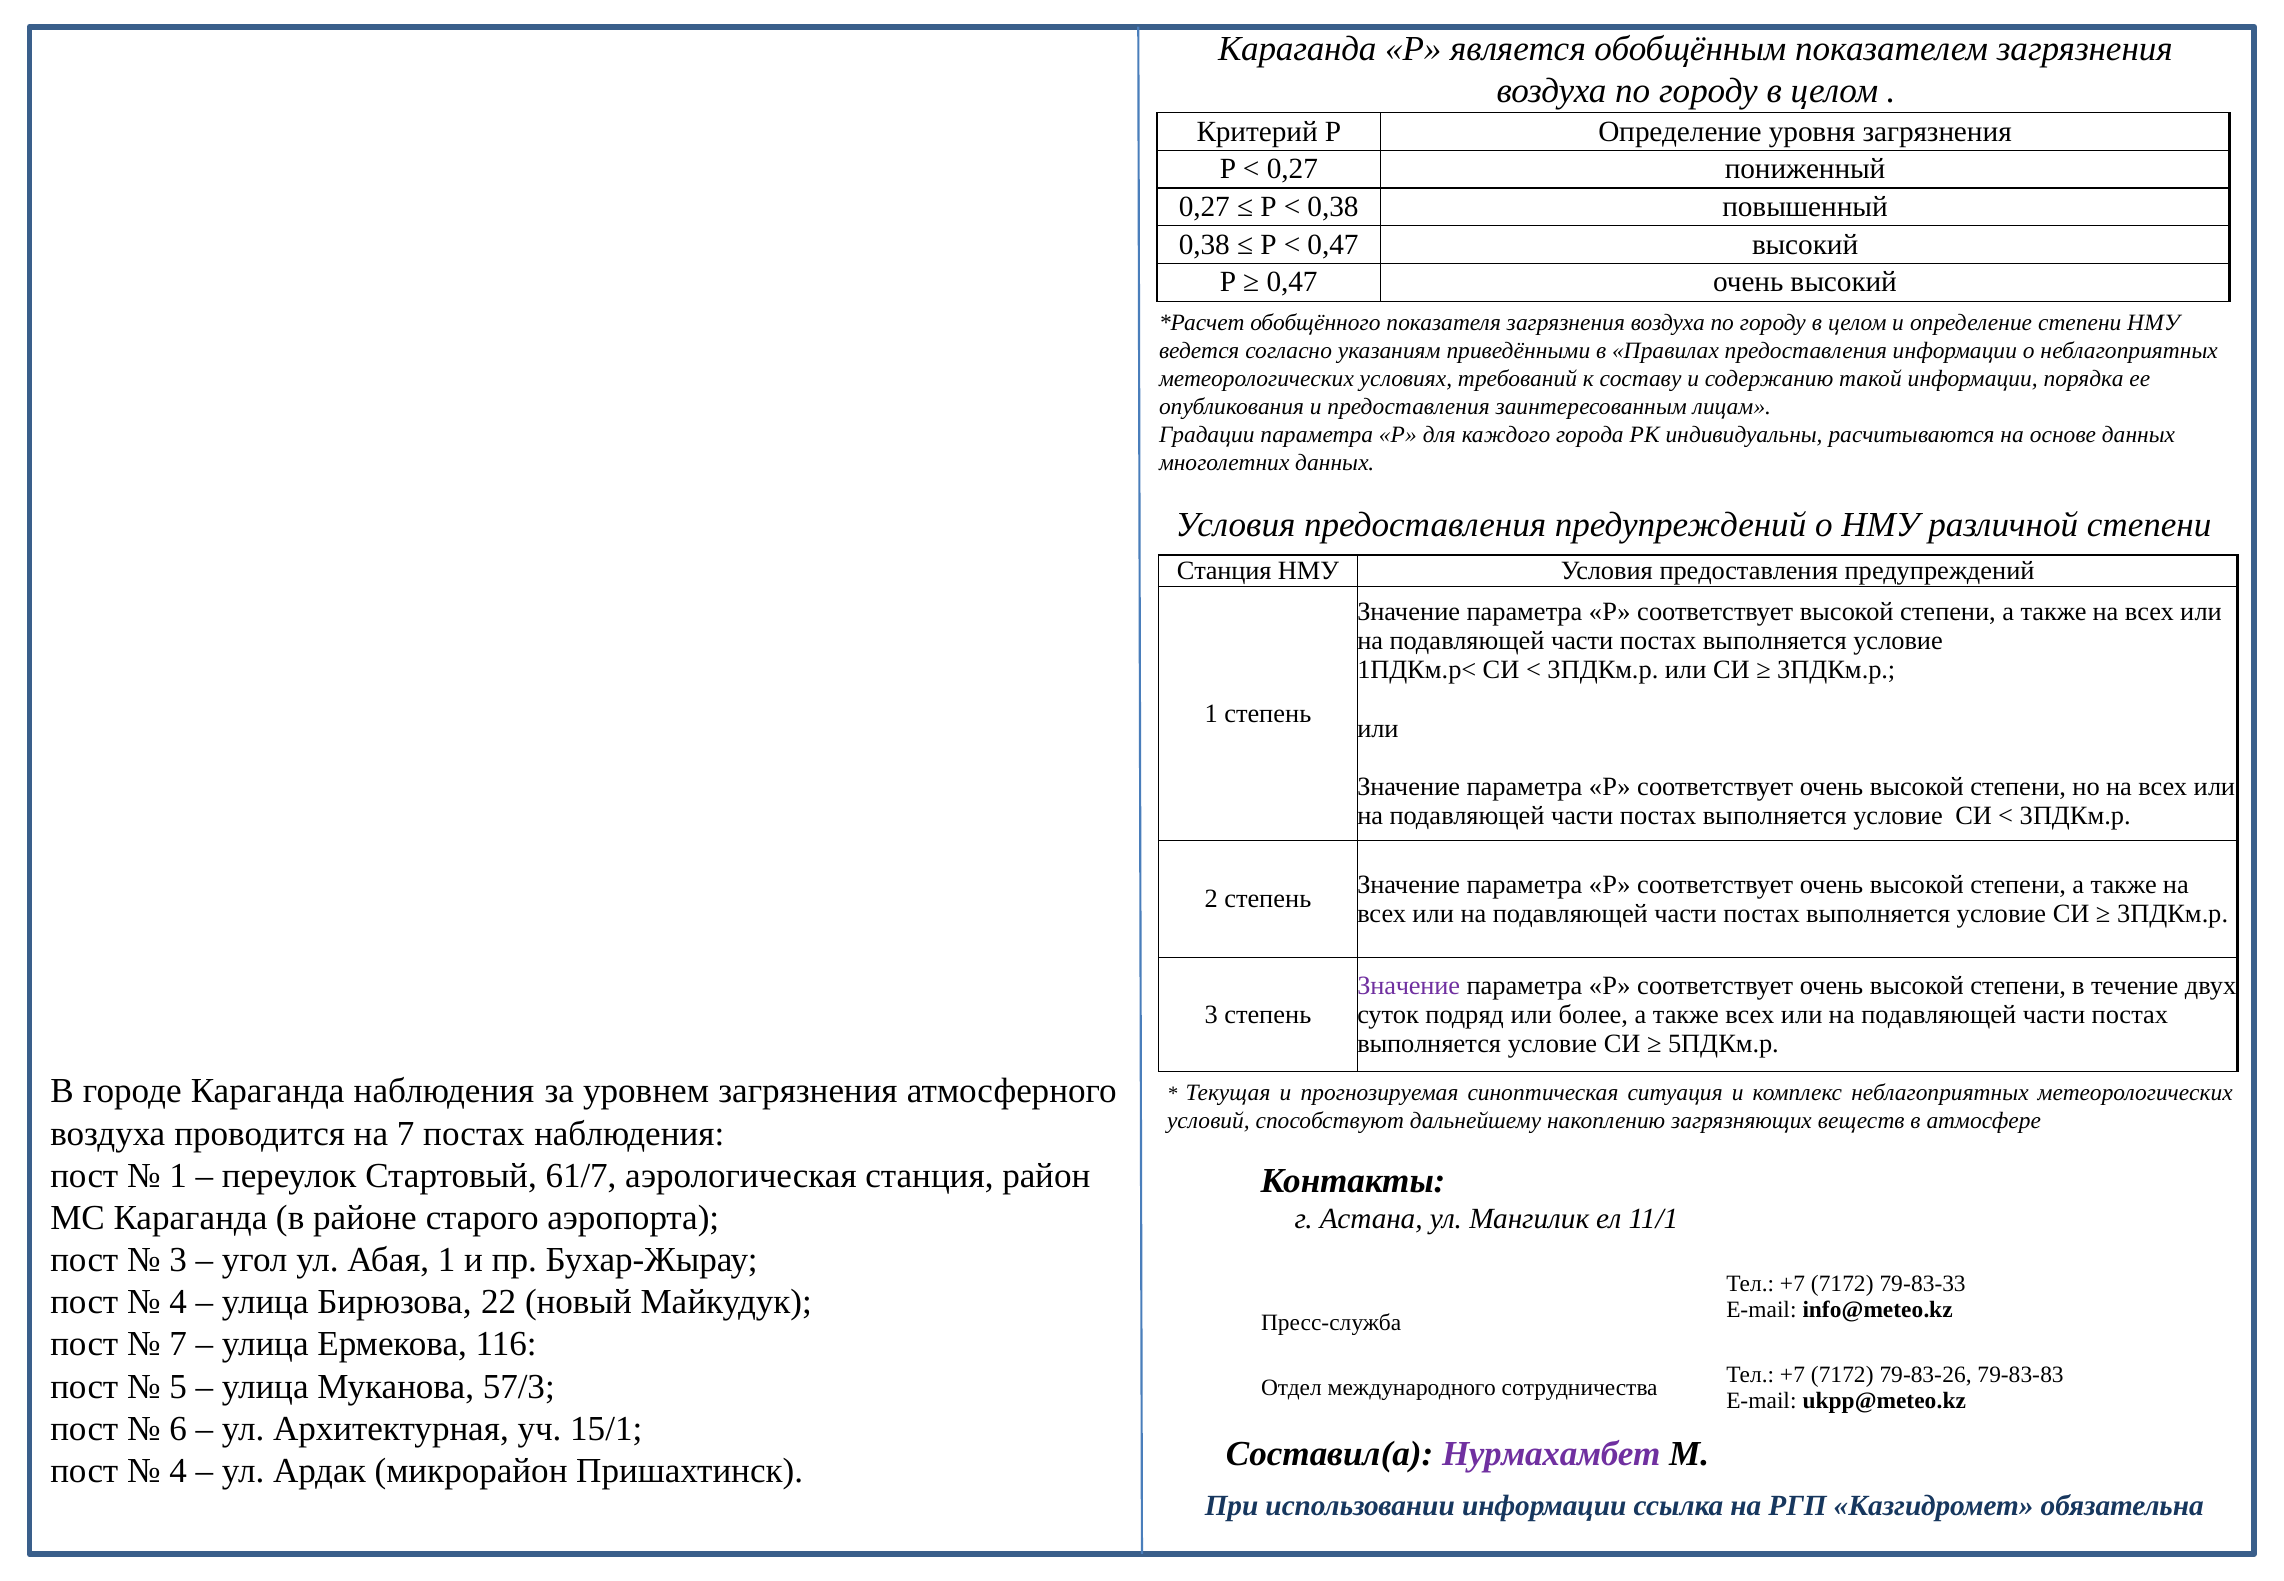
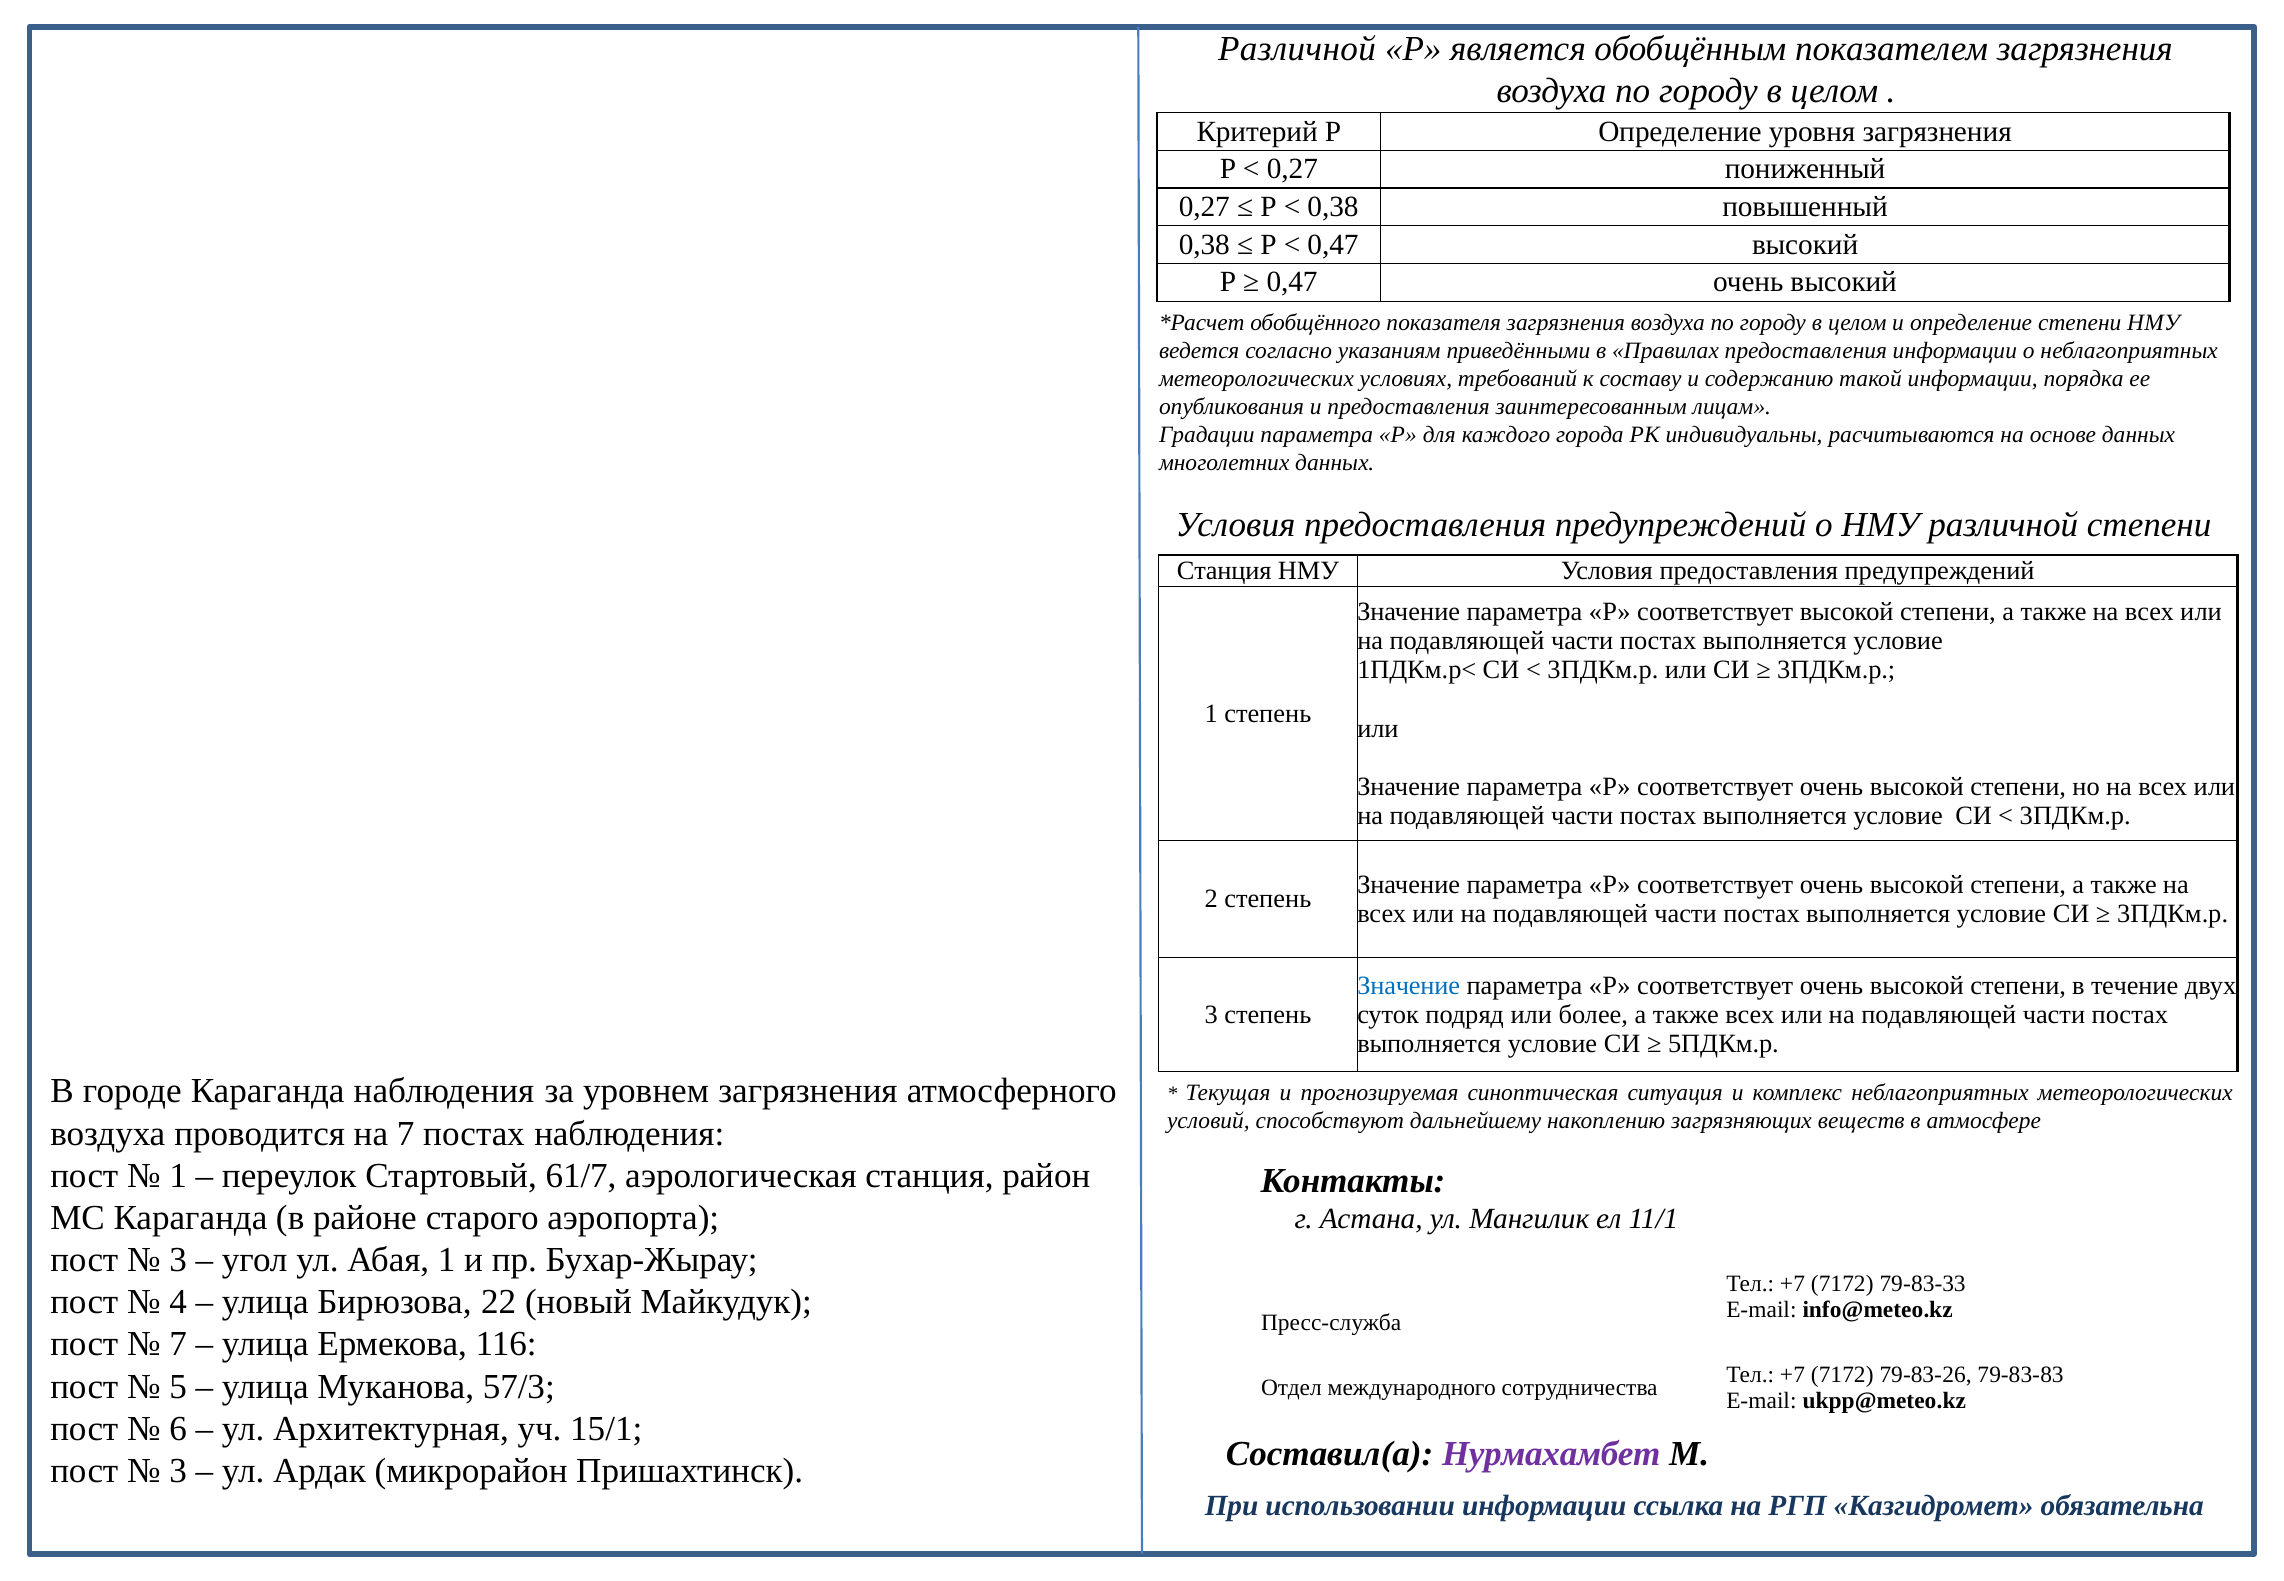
Караганда at (1297, 48): Караганда -> Различной
Значение at (1409, 986) colour: purple -> blue
4 at (178, 1471): 4 -> 3
